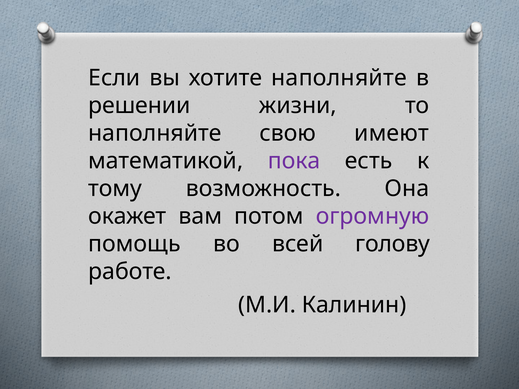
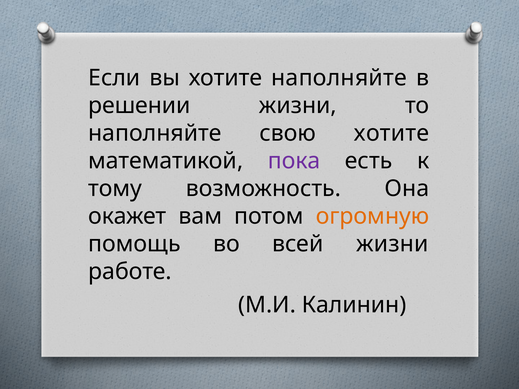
свою имеют: имеют -> хотите
огромную colour: purple -> orange
всей голову: голову -> жизни
